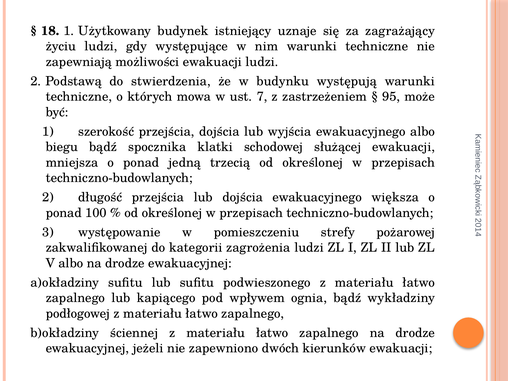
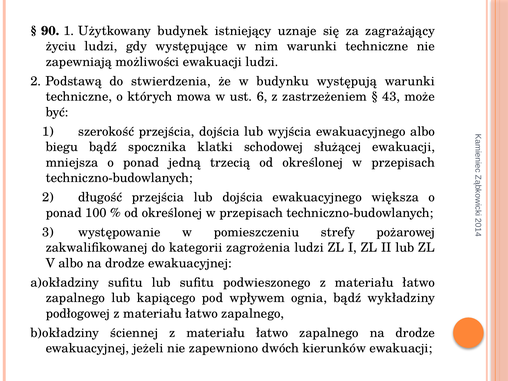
18: 18 -> 90
7: 7 -> 6
95: 95 -> 43
